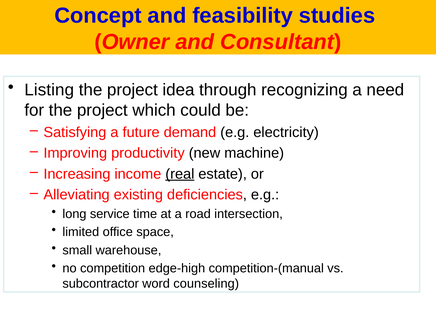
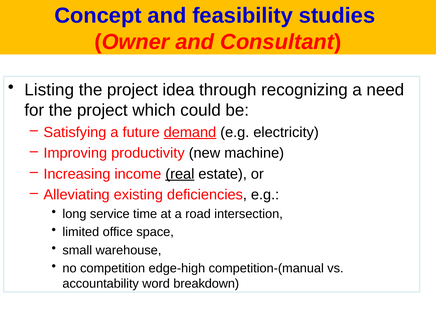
demand underline: none -> present
subcontractor: subcontractor -> accountability
counseling: counseling -> breakdown
